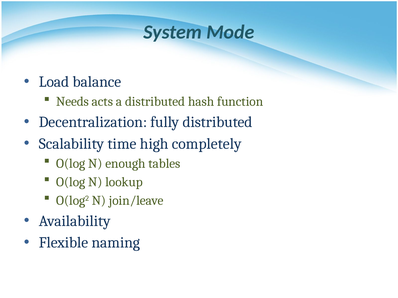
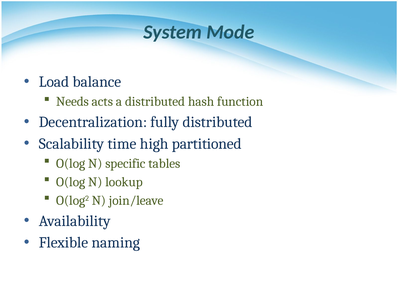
completely: completely -> partitioned
enough: enough -> specific
